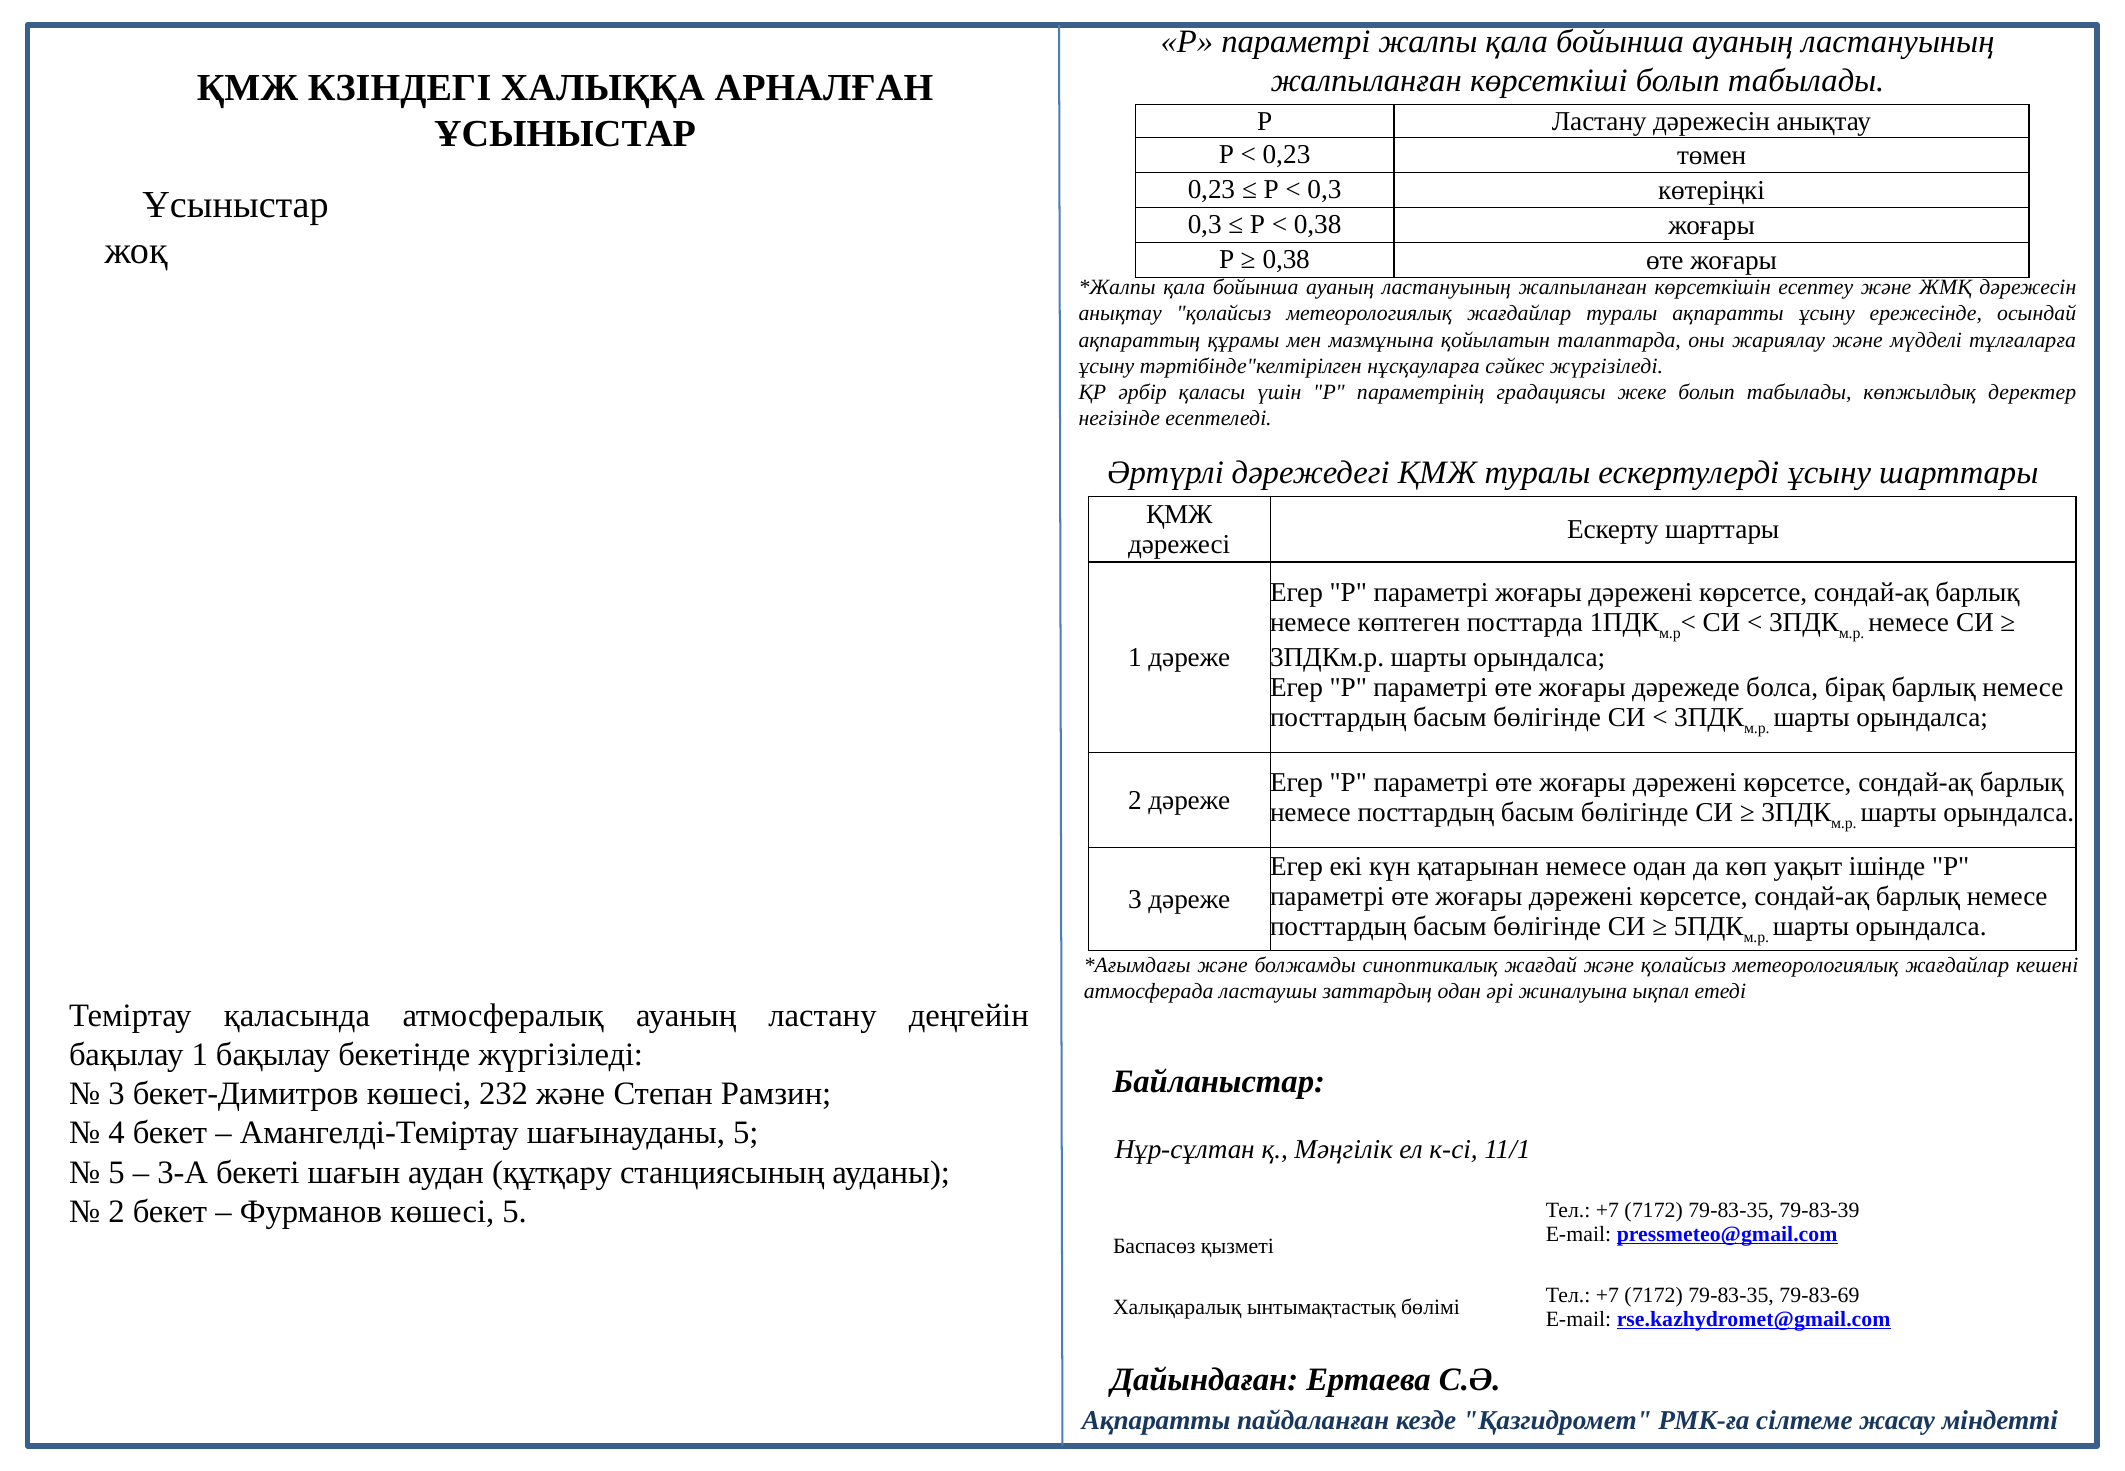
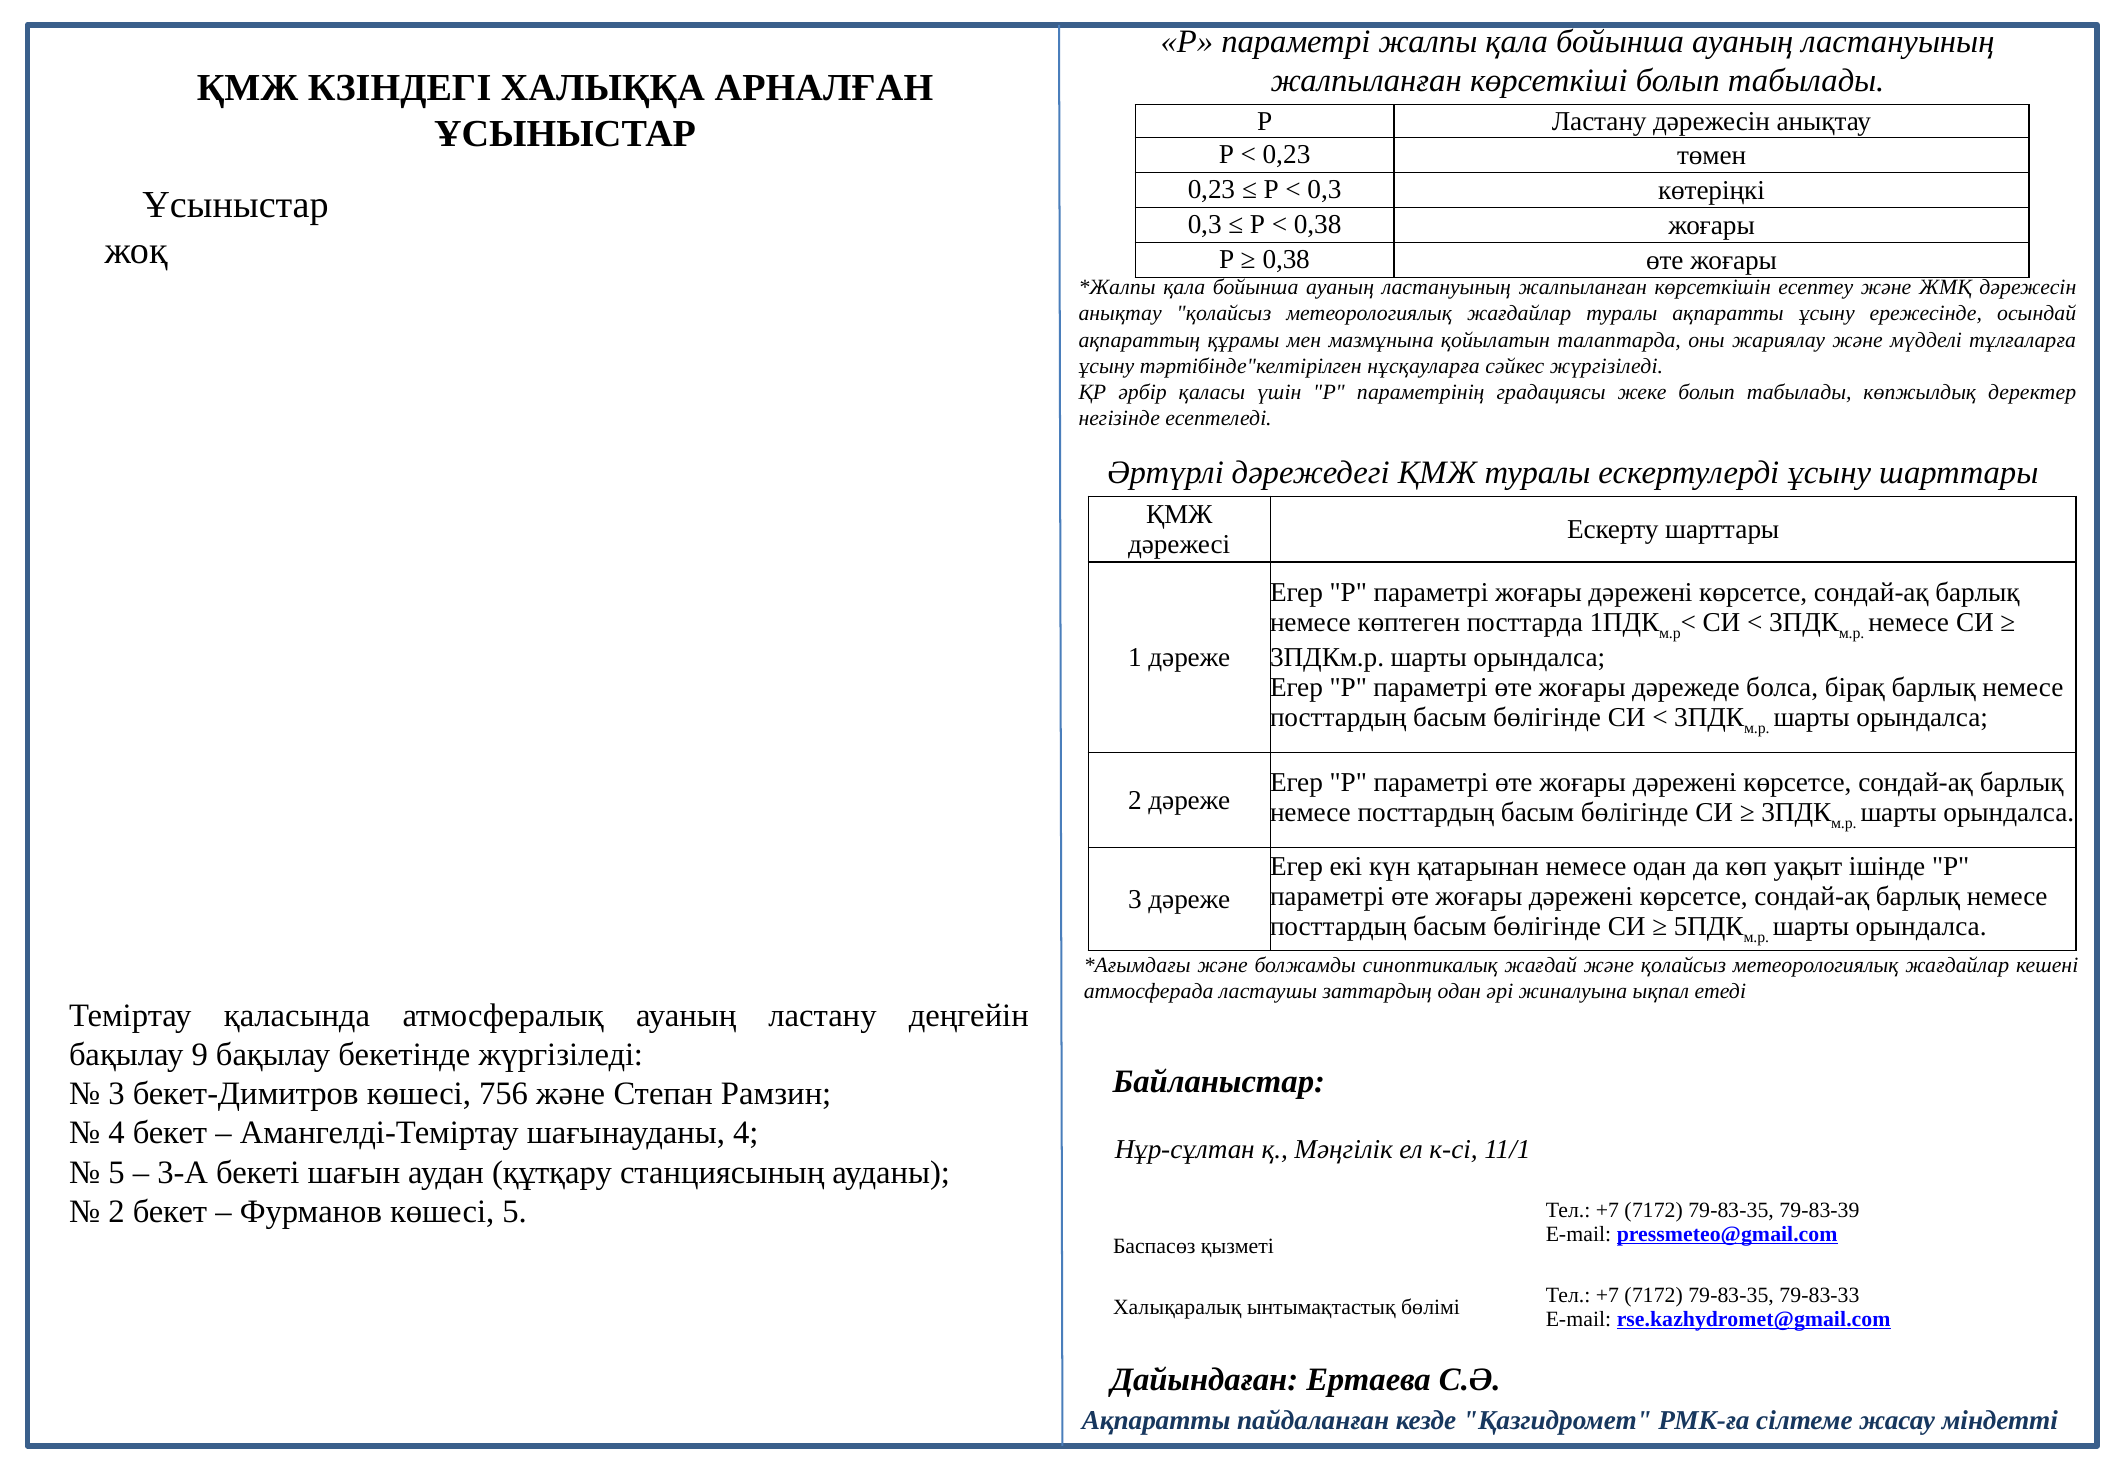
бақылау 1: 1 -> 9
232: 232 -> 756
шағынауданы 5: 5 -> 4
79-83-69: 79-83-69 -> 79-83-33
